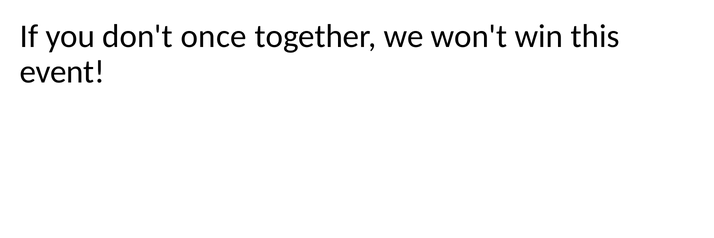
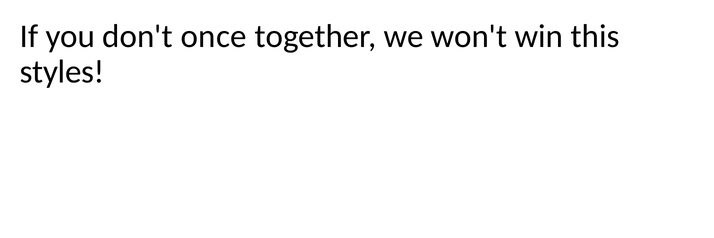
event: event -> styles
